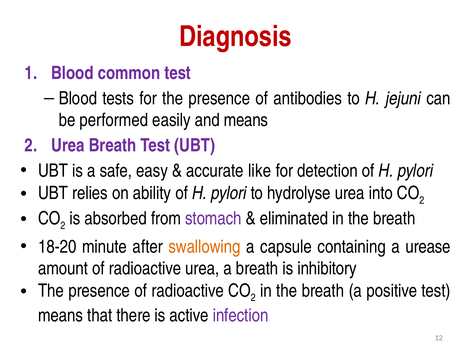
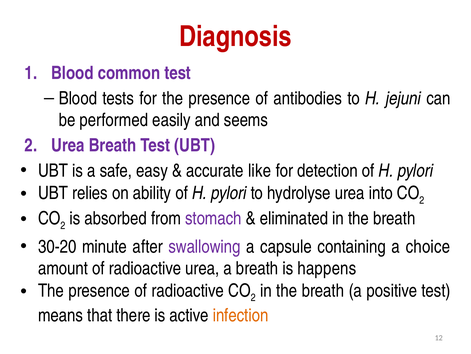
and means: means -> seems
18-20: 18-20 -> 30-20
swallowing colour: orange -> purple
urease: urease -> choice
inhibitory: inhibitory -> happens
infection colour: purple -> orange
